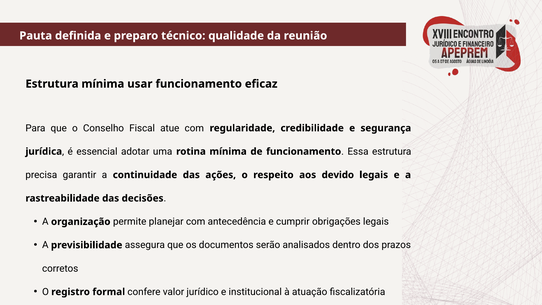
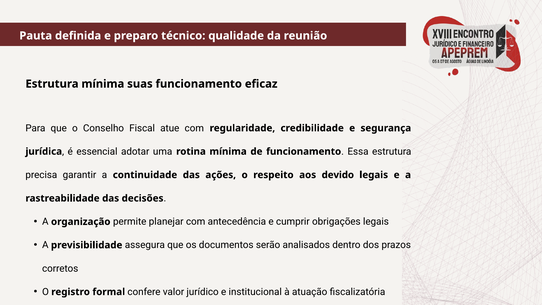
usar: usar -> suas
